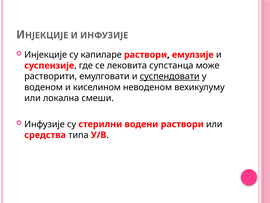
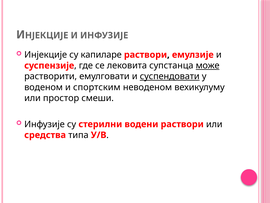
може underline: none -> present
киселином: киселином -> спортским
локална: локална -> простор
